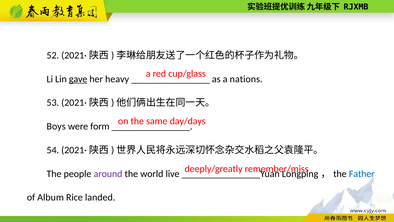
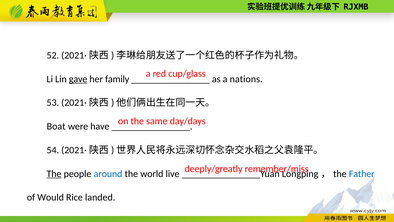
heavy: heavy -> family
Boys: Boys -> Boat
form: form -> have
The at (54, 173) underline: none -> present
around colour: purple -> blue
Album: Album -> Would
